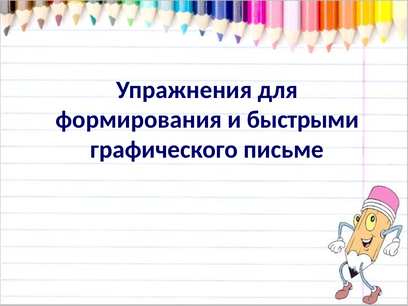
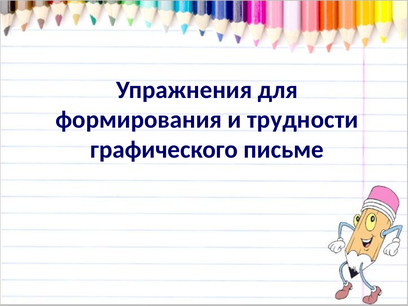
быстрыми: быстрыми -> трудности
